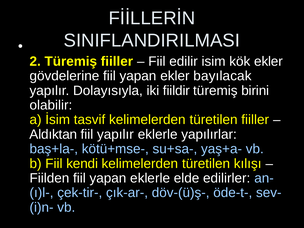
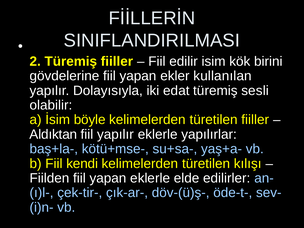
kök ekler: ekler -> birini
bayılacak: bayılacak -> kullanılan
fiildir: fiildir -> edat
birini: birini -> sesli
tasvif: tasvif -> böyle
